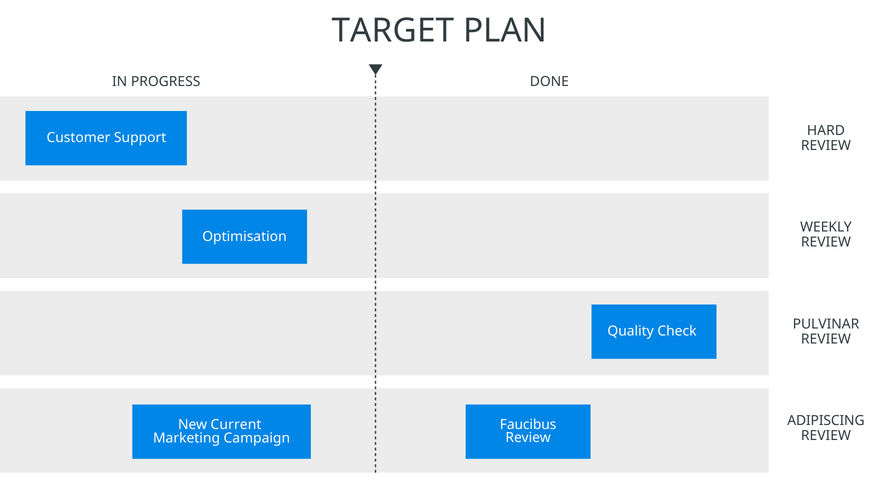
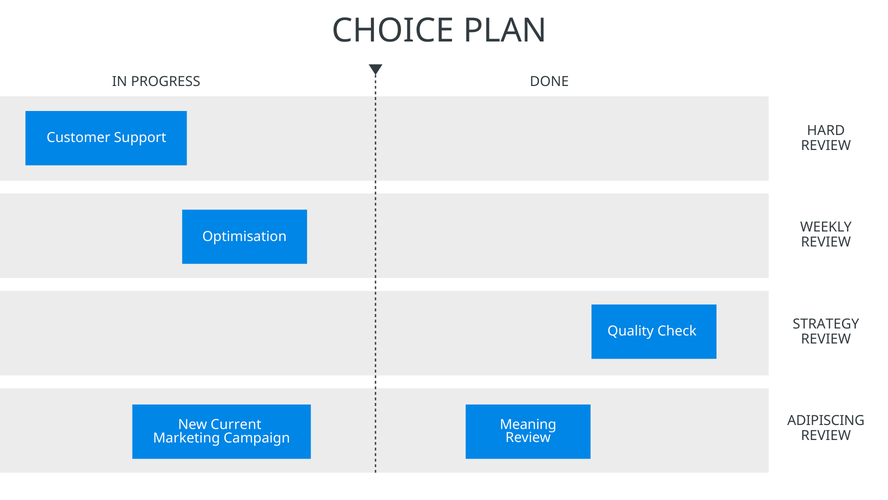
TARGET: TARGET -> CHOICE
PULVINAR: PULVINAR -> STRATEGY
Faucibus: Faucibus -> Meaning
